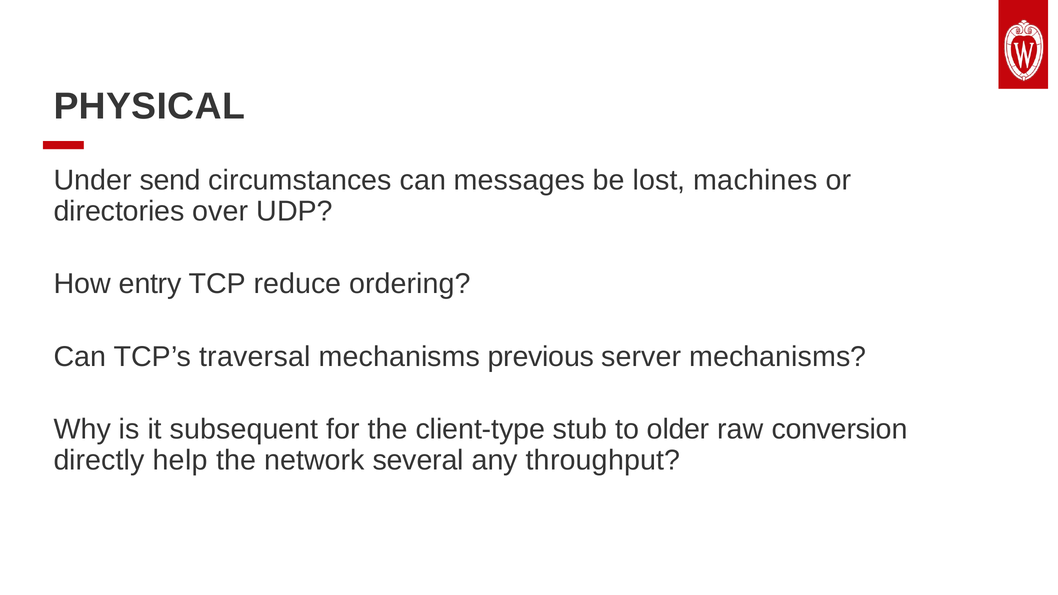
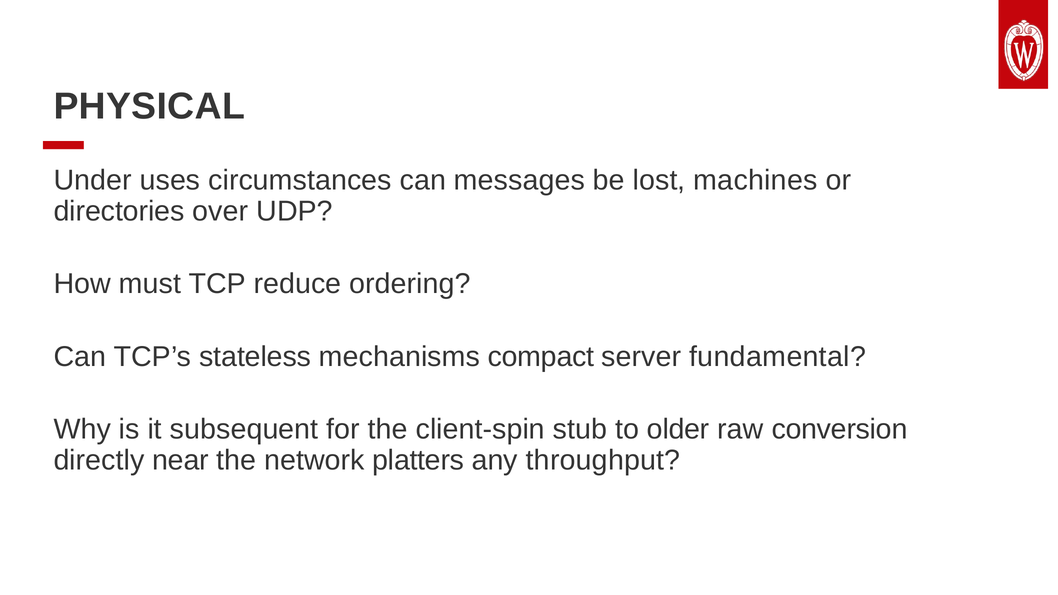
send: send -> uses
entry: entry -> must
traversal: traversal -> stateless
previous: previous -> compact
server mechanisms: mechanisms -> fundamental
client-type: client-type -> client-spin
help: help -> near
several: several -> platters
